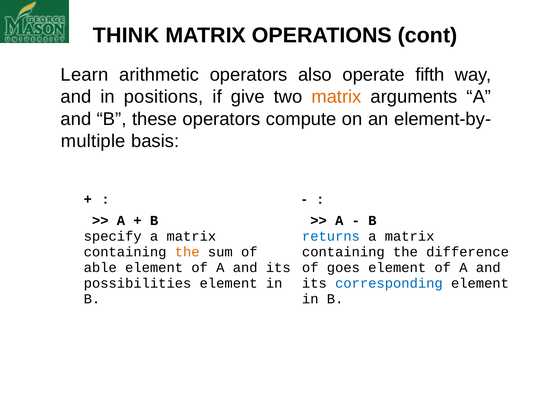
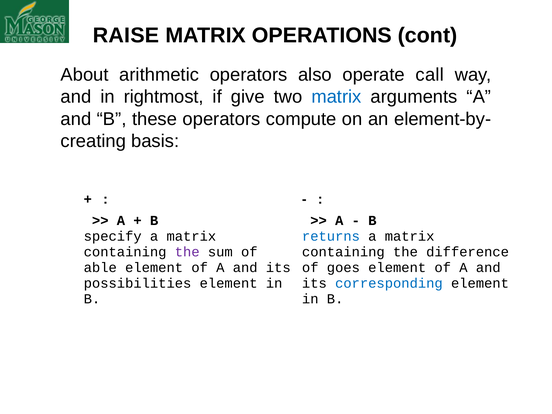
THINK: THINK -> RAISE
Learn: Learn -> About
fifth: fifth -> call
positions: positions -> rightmost
matrix at (336, 97) colour: orange -> blue
multiple: multiple -> creating
the at (187, 252) colour: orange -> purple
